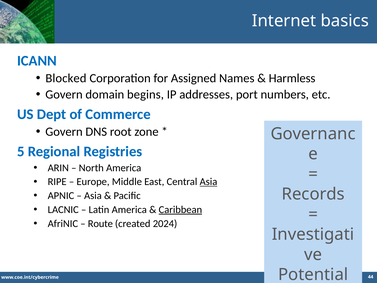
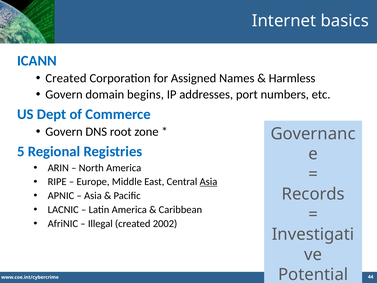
Blocked at (66, 78): Blocked -> Created
Caribbean underline: present -> none
Route: Route -> Illegal
2024: 2024 -> 2002
